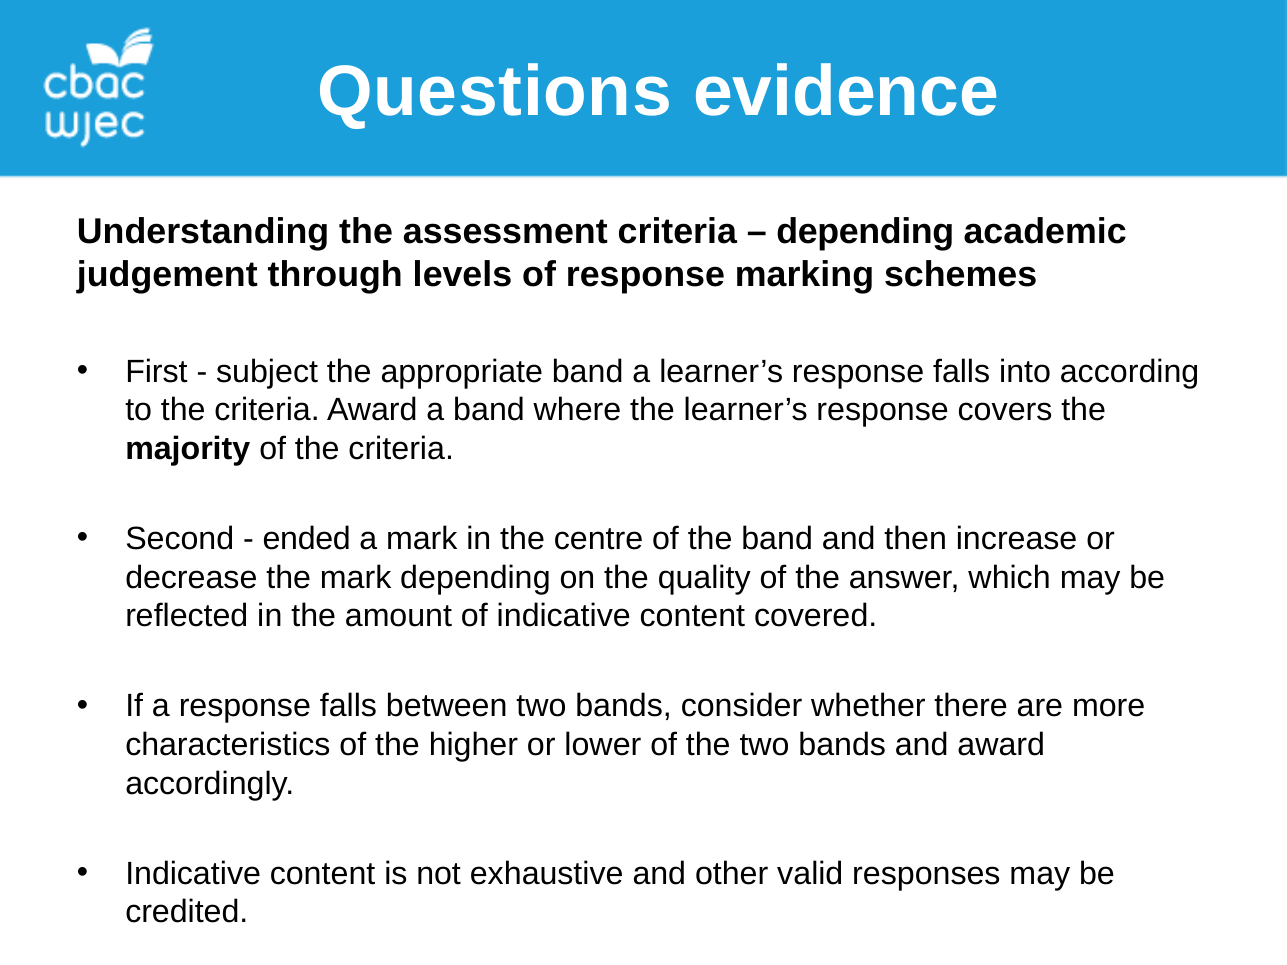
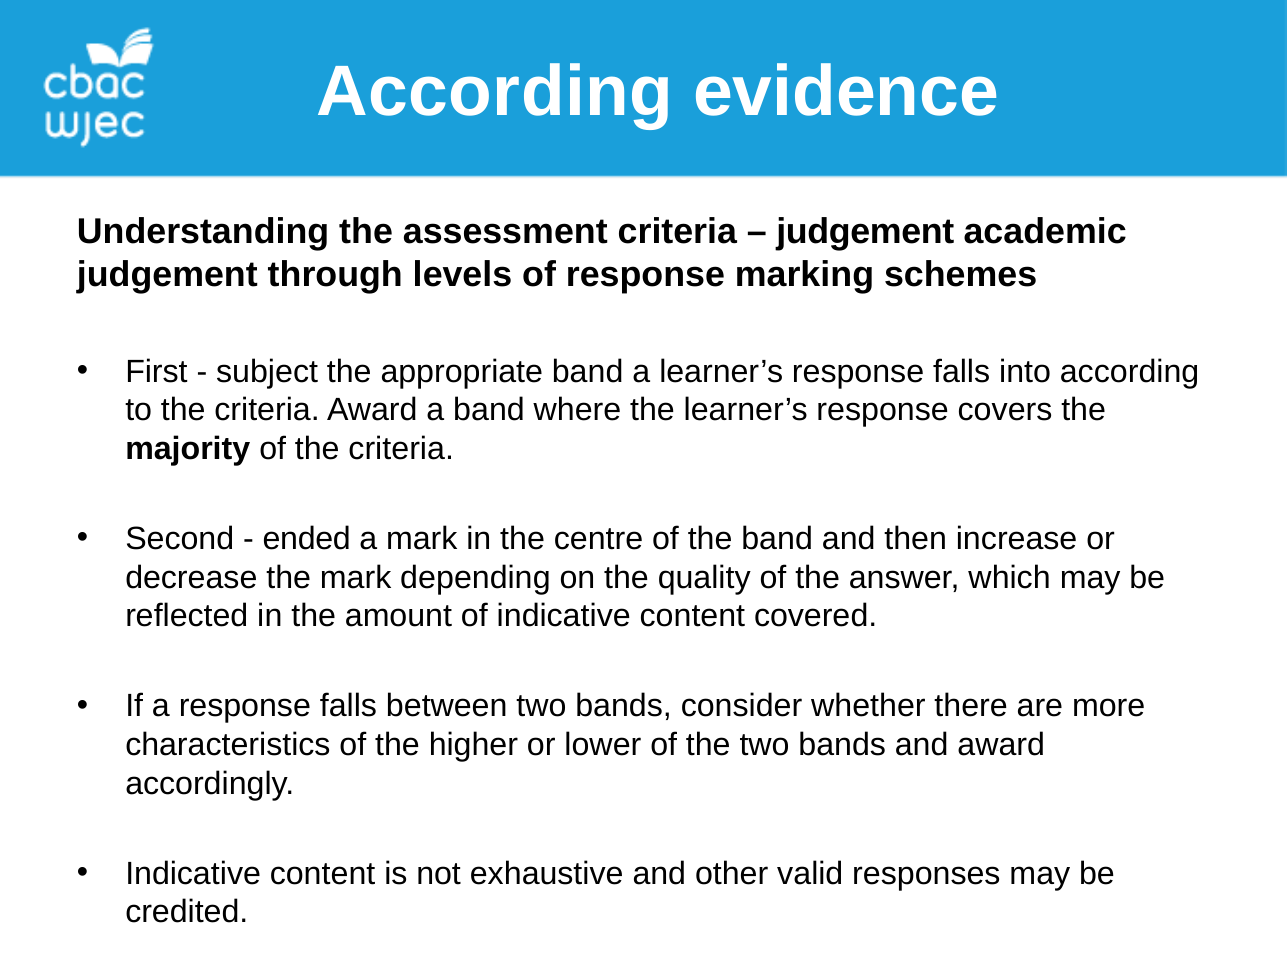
Questions at (495, 92): Questions -> According
depending at (865, 232): depending -> judgement
